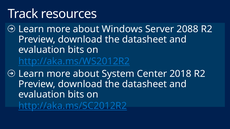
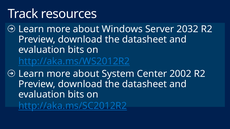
2088: 2088 -> 2032
2018: 2018 -> 2002
